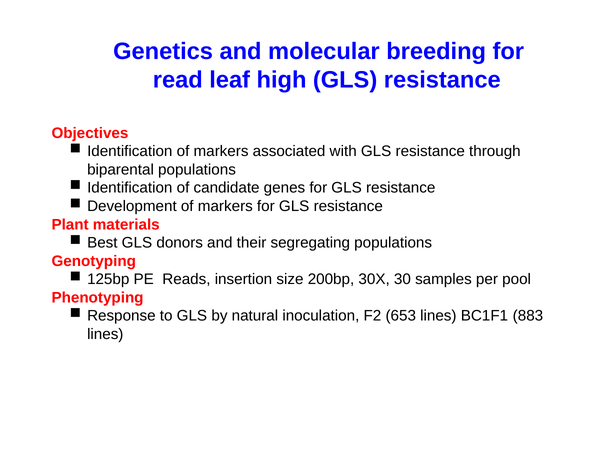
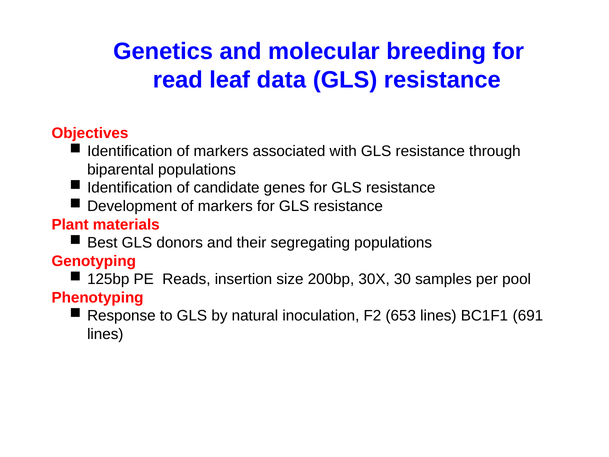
high: high -> data
883: 883 -> 691
